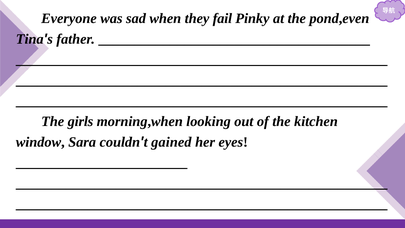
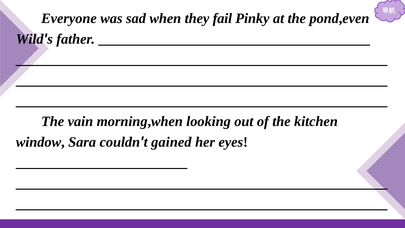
Tina: Tina -> Wild
girls: girls -> vain
